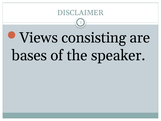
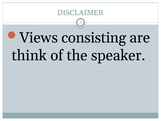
bases: bases -> think
